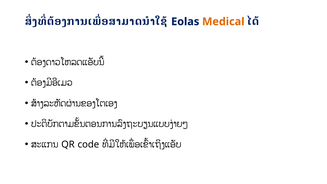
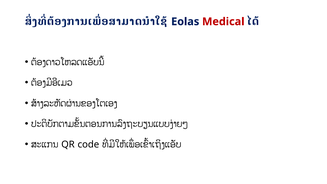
Medical colour: orange -> red
